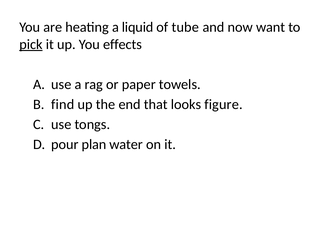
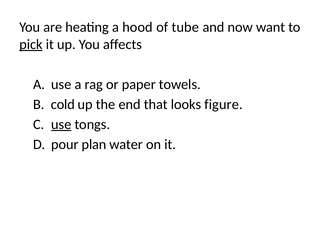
liquid: liquid -> hood
effects: effects -> affects
find: find -> cold
use at (61, 124) underline: none -> present
